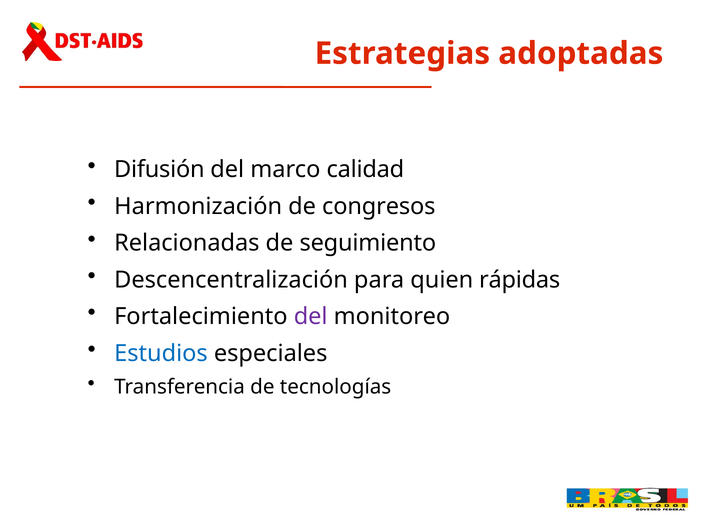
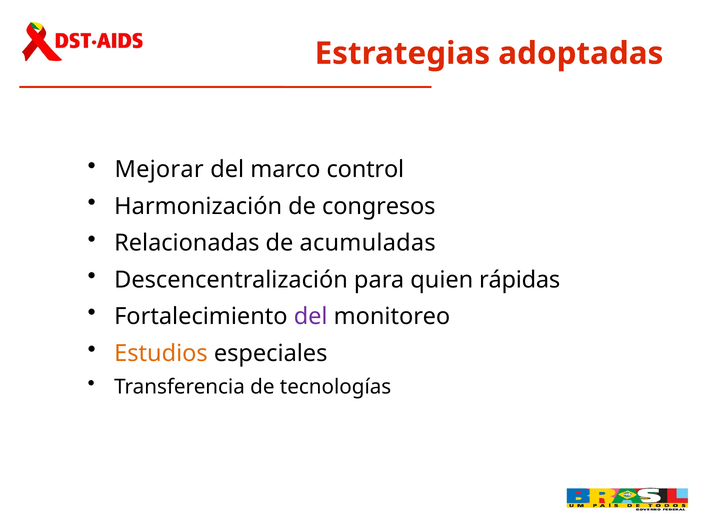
Difusión: Difusión -> Mejorar
calidad: calidad -> control
seguimiento: seguimiento -> acumuladas
Estudios colour: blue -> orange
